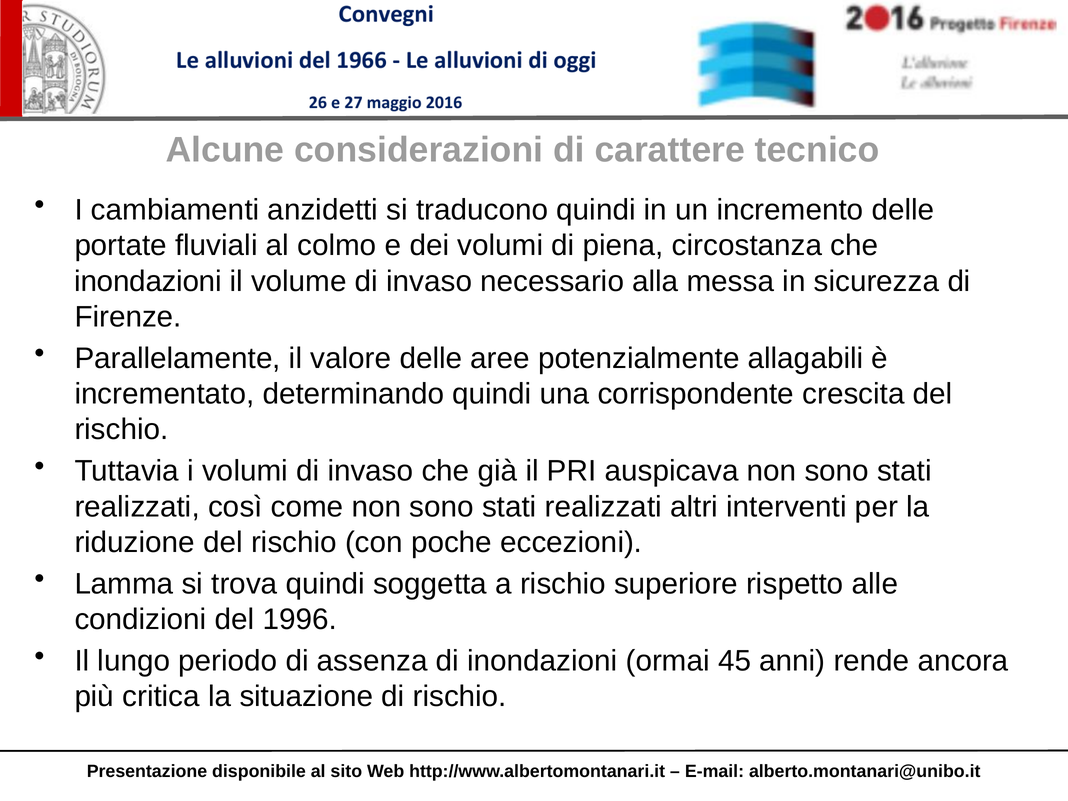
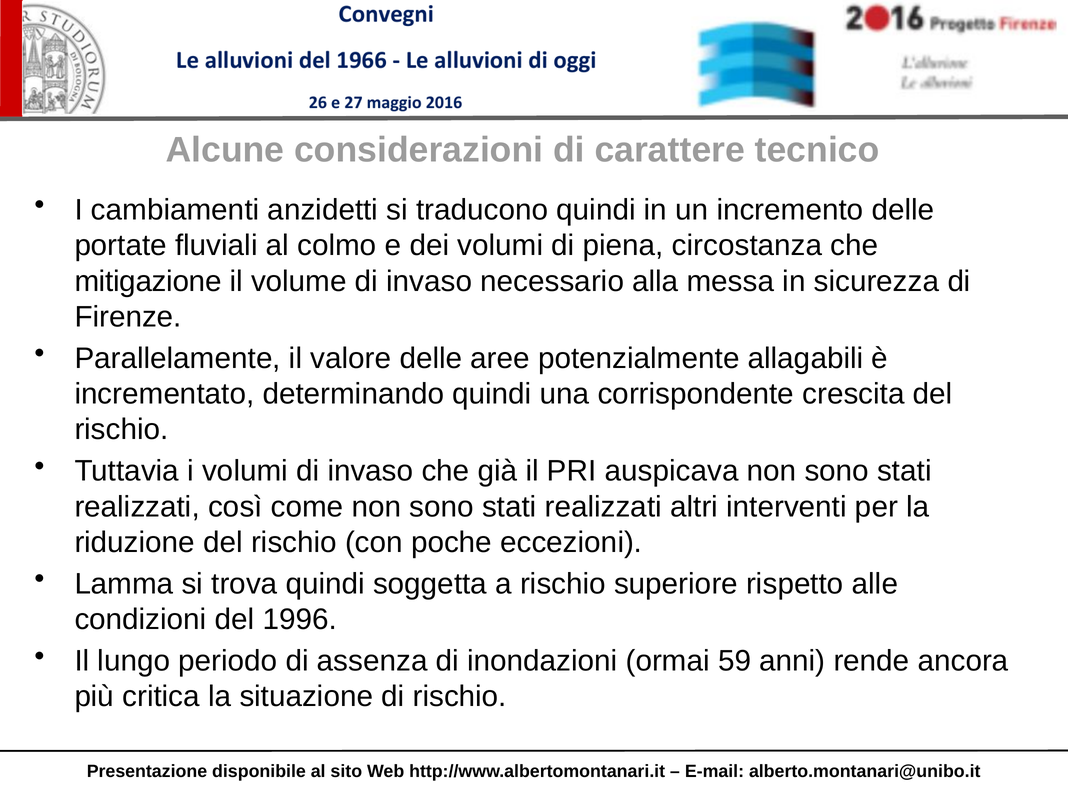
inondazioni at (148, 281): inondazioni -> mitigazione
45: 45 -> 59
